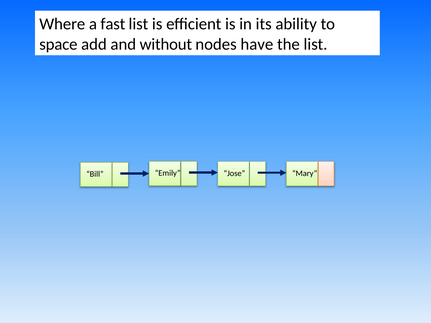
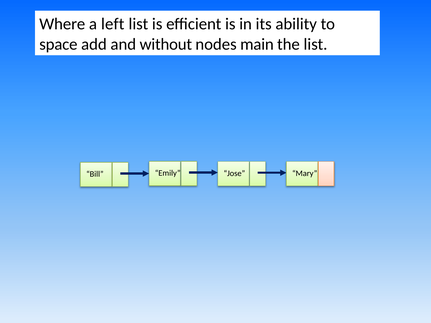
fast: fast -> left
have: have -> main
